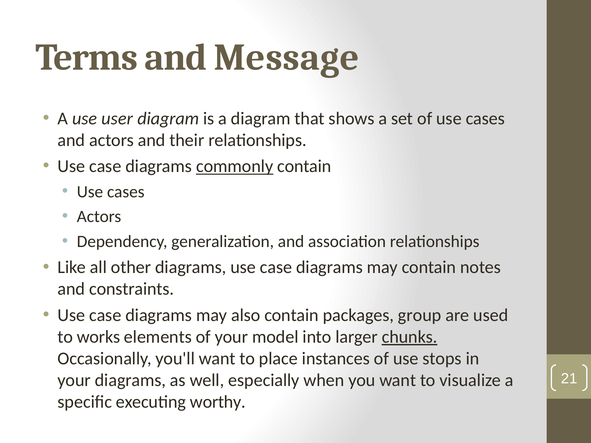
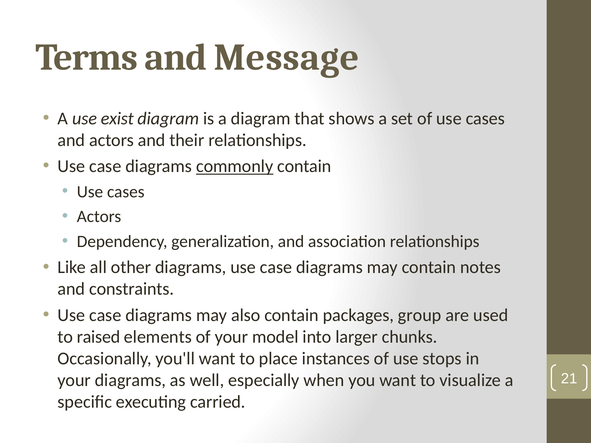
user: user -> exist
works: works -> raised
chunks underline: present -> none
worthy: worthy -> carried
